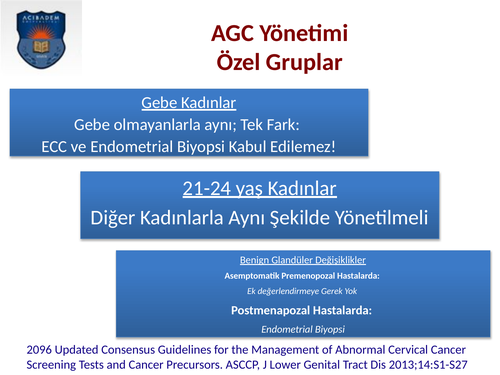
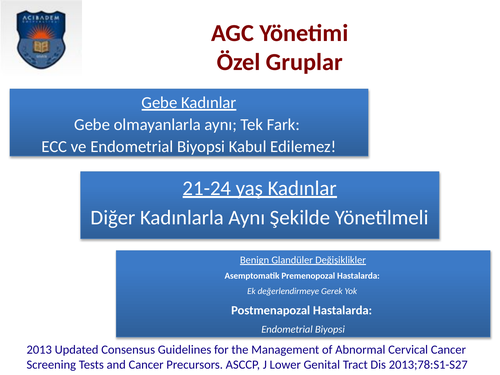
2096: 2096 -> 2013
2013;14:S1-S27: 2013;14:S1-S27 -> 2013;78:S1-S27
